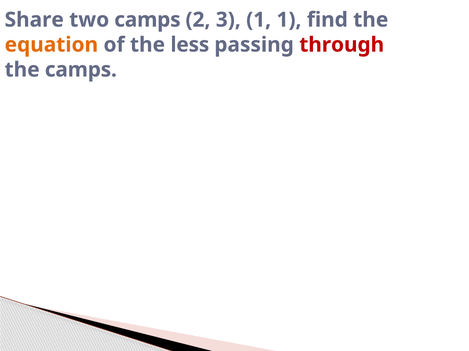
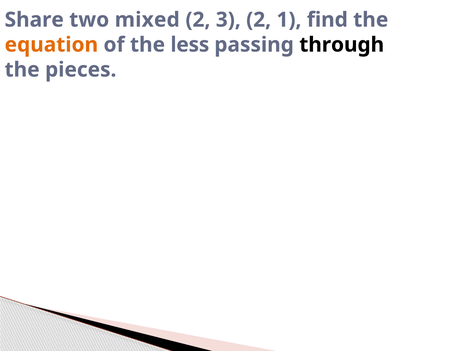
two camps: camps -> mixed
3 1: 1 -> 2
through colour: red -> black
the camps: camps -> pieces
